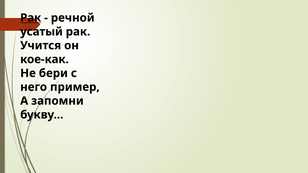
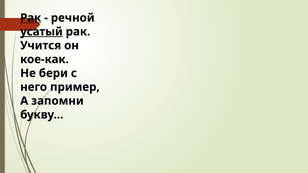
усатый underline: none -> present
